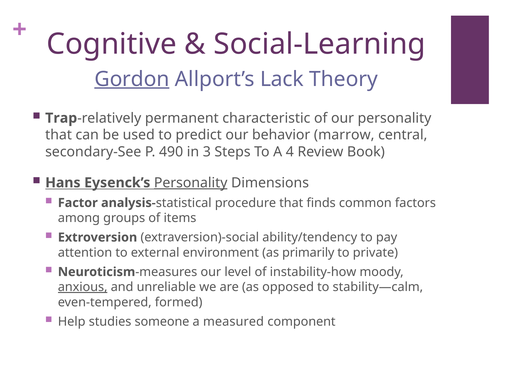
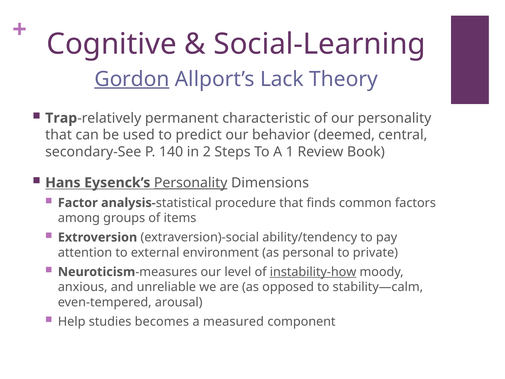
marrow: marrow -> deemed
490: 490 -> 140
3: 3 -> 2
4: 4 -> 1
primarily: primarily -> personal
instability-how underline: none -> present
anxious underline: present -> none
formed: formed -> arousal
someone: someone -> becomes
